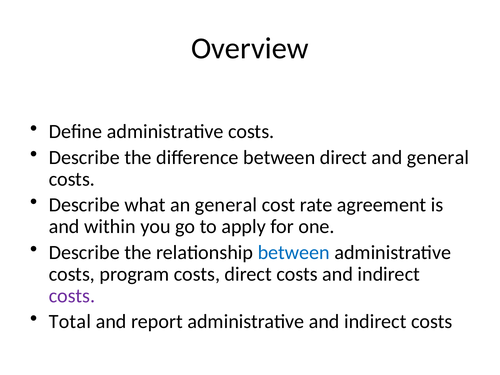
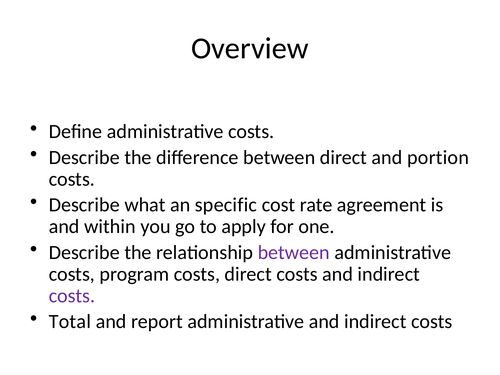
and general: general -> portion
an general: general -> specific
between at (294, 252) colour: blue -> purple
